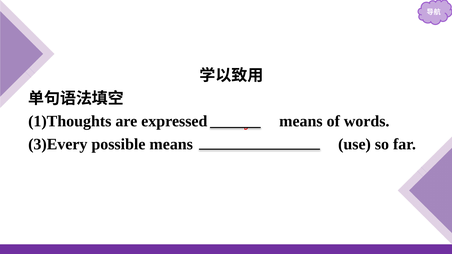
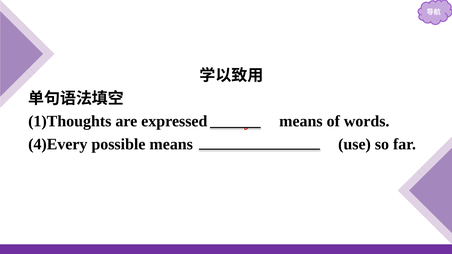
3)Every: 3)Every -> 4)Every
